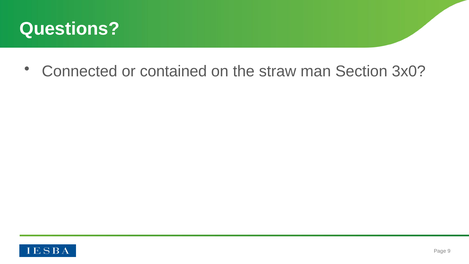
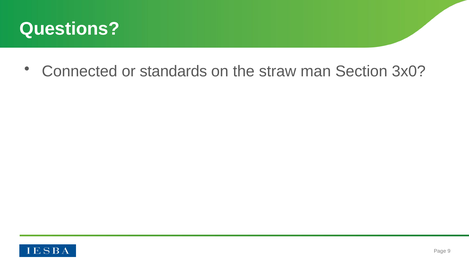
contained: contained -> standards
